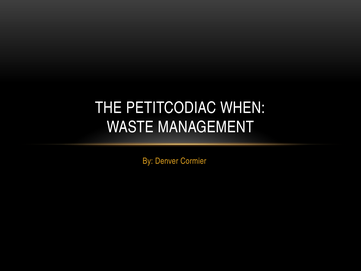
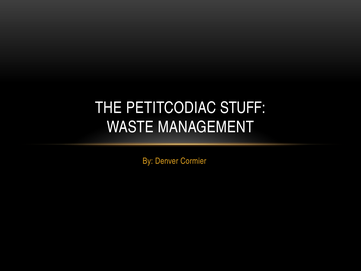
WHEN: WHEN -> STUFF
